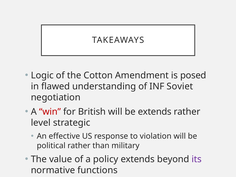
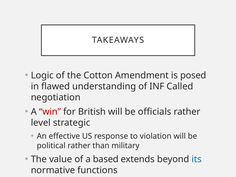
Soviet: Soviet -> Called
be extends: extends -> officials
policy: policy -> based
its colour: purple -> blue
